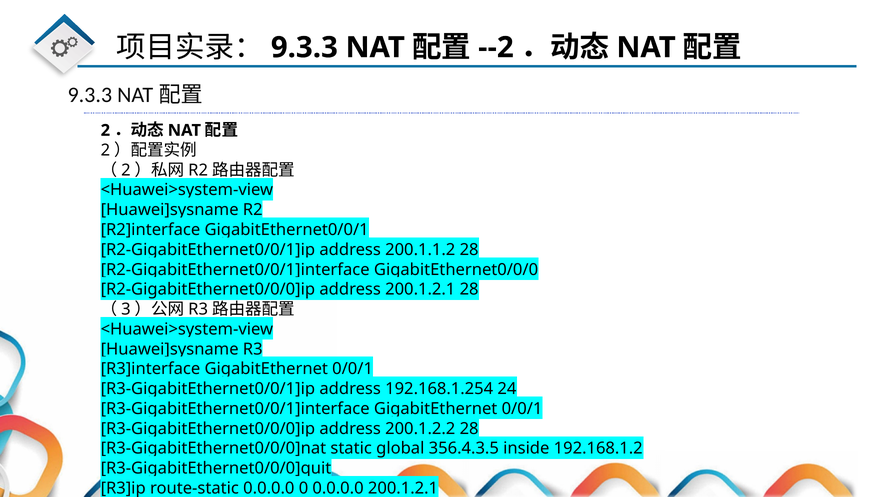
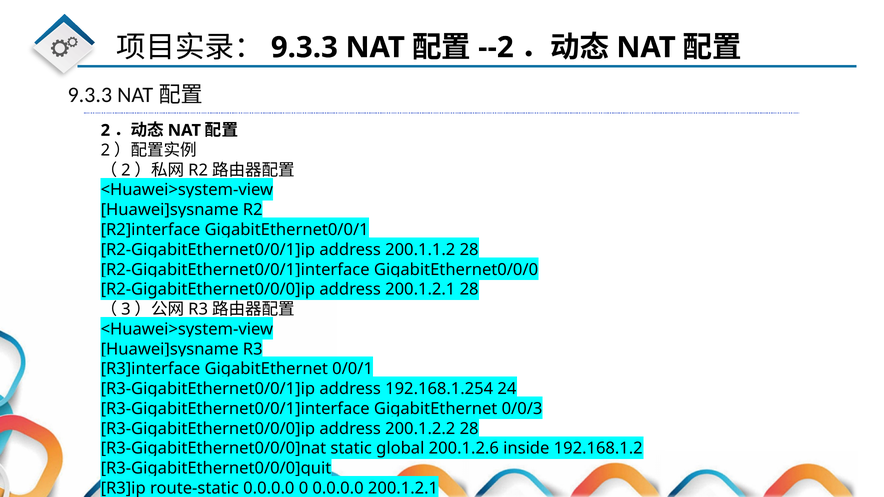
0/0/1 at (522, 409): 0/0/1 -> 0/0/3
356.4.3.5: 356.4.3.5 -> 200.1.2.6
